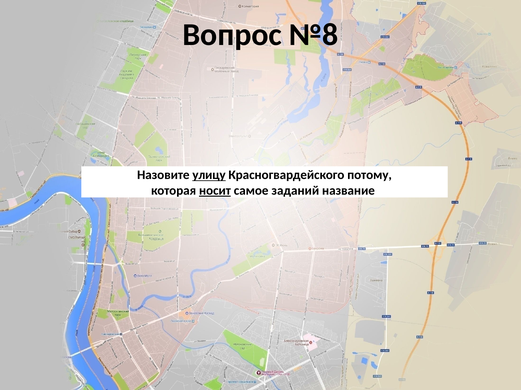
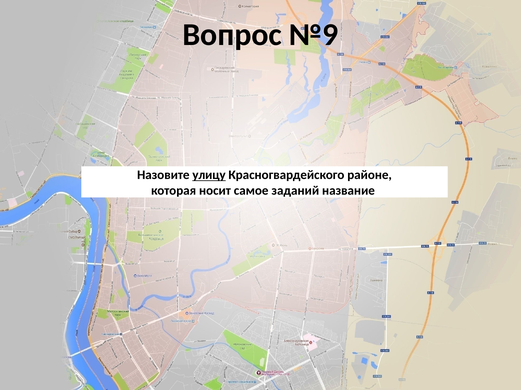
№8: №8 -> №9
потому: потому -> районе
носит underline: present -> none
